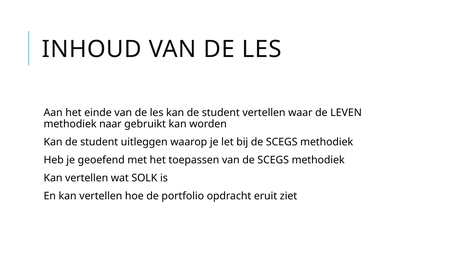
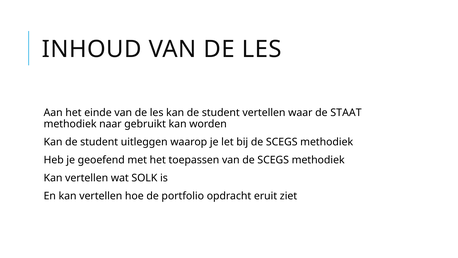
LEVEN: LEVEN -> STAAT
